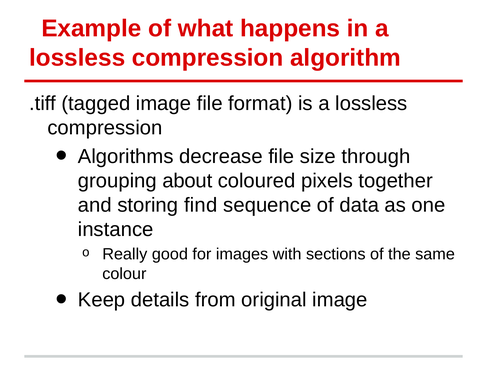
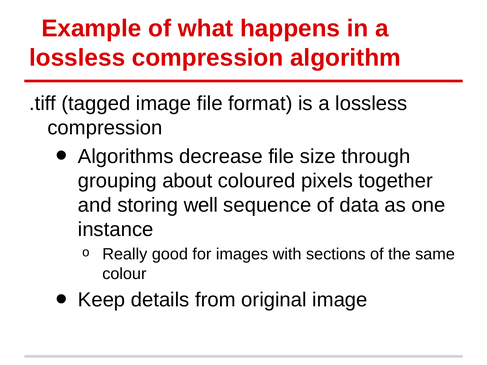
find: find -> well
